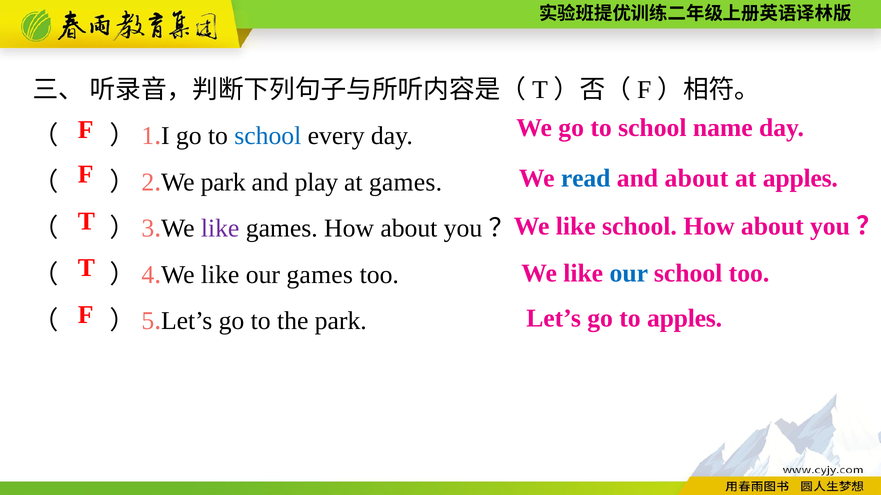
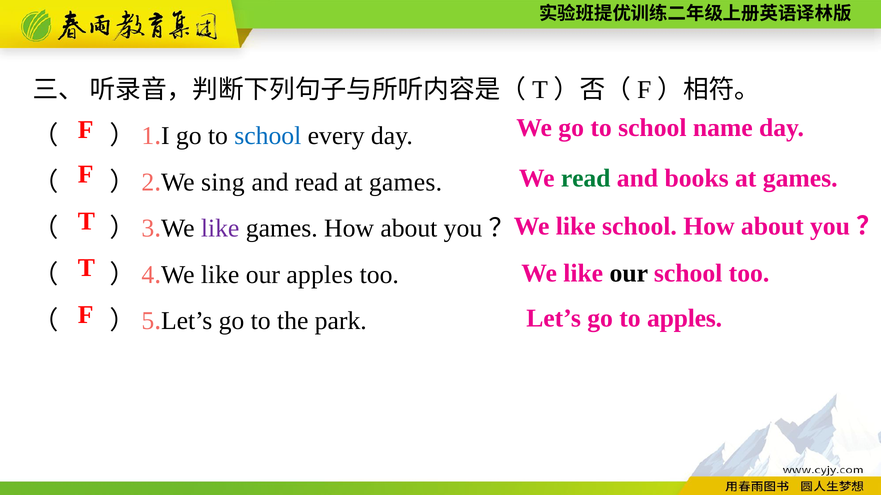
read at (586, 178) colour: blue -> green
and about: about -> books
apples at (800, 178): apples -> games
We park: park -> sing
and play: play -> read
our at (629, 273) colour: blue -> black
our games: games -> apples
